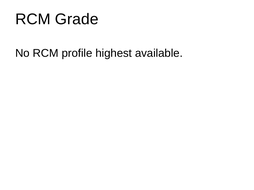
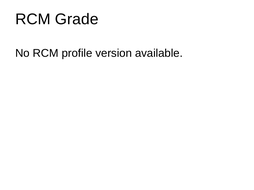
highest: highest -> version
